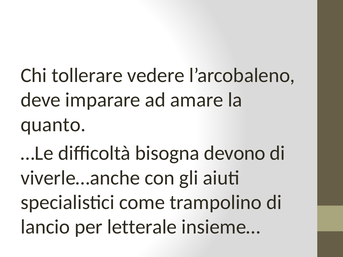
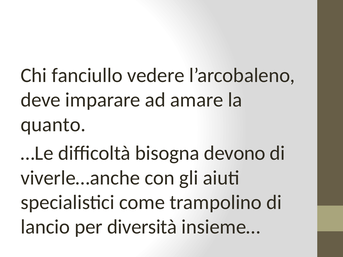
tollerare: tollerare -> fanciullo
letterale: letterale -> diversità
